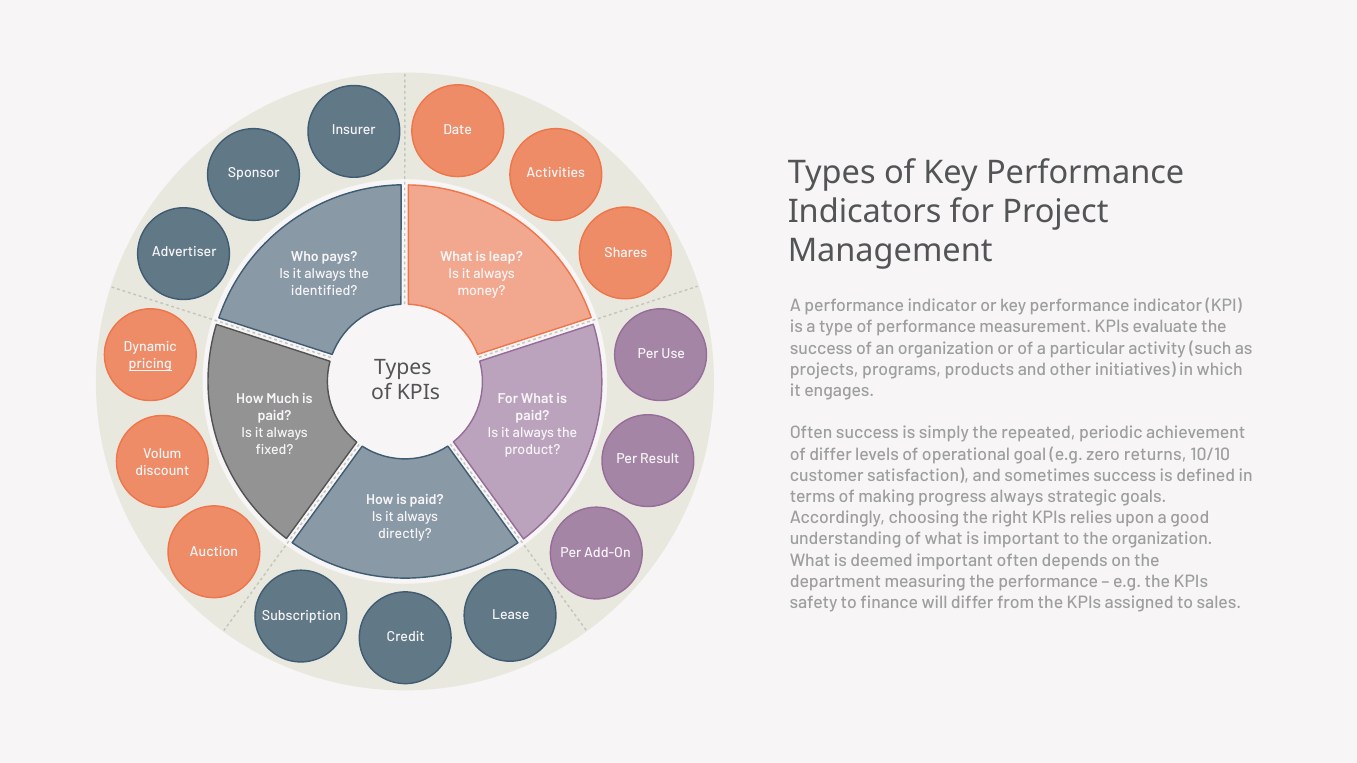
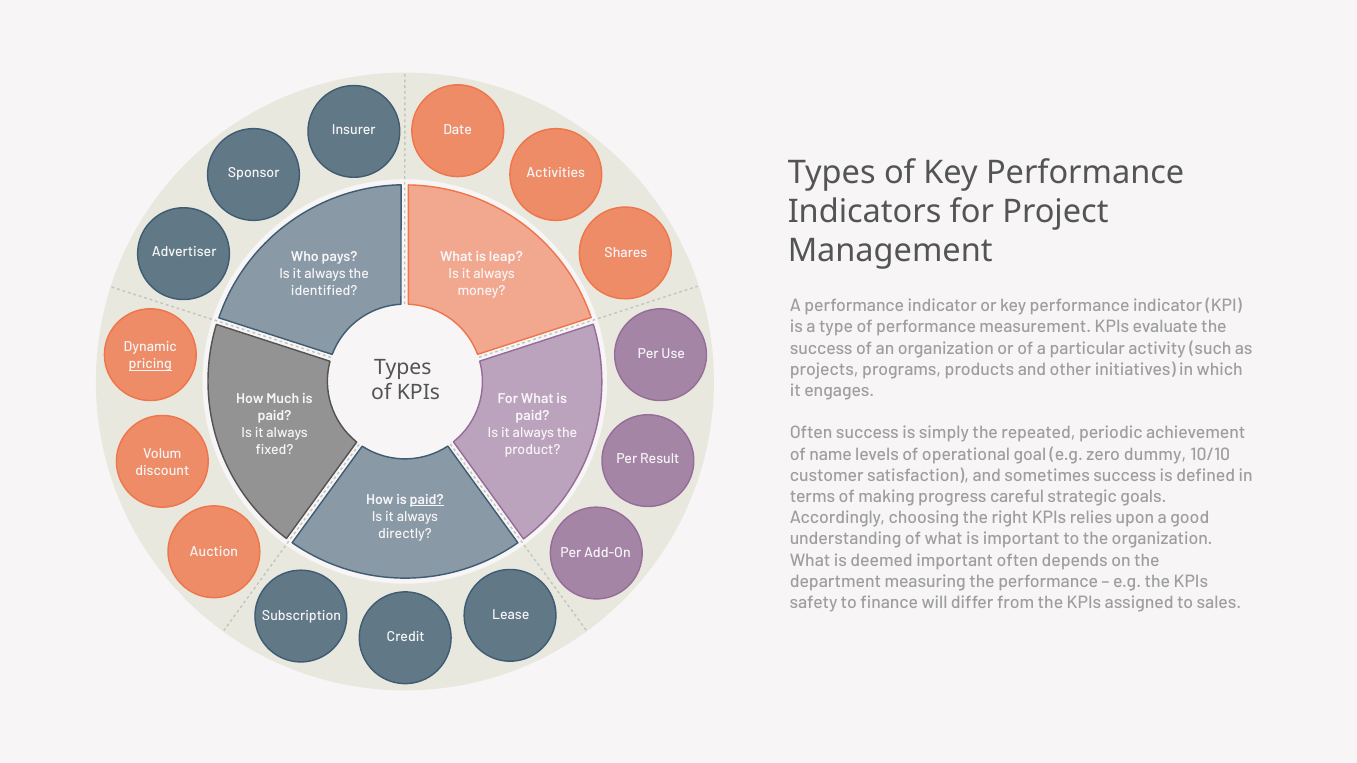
of differ: differ -> name
returns: returns -> dummy
progress always: always -> careful
paid at (427, 500) underline: none -> present
